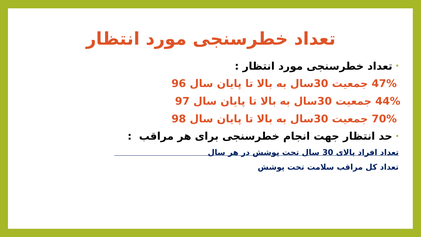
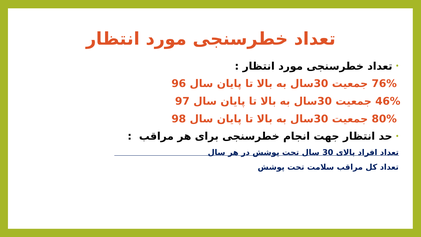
47%: 47% -> 76%
44%: 44% -> 46%
70%: 70% -> 80%
